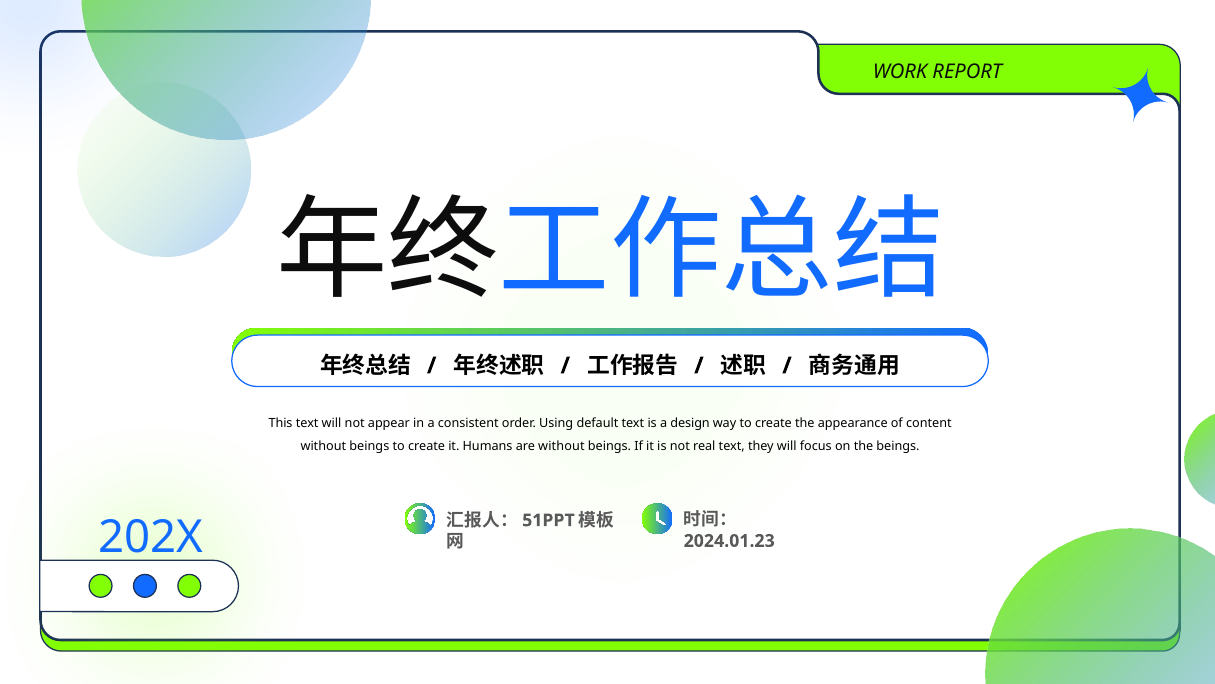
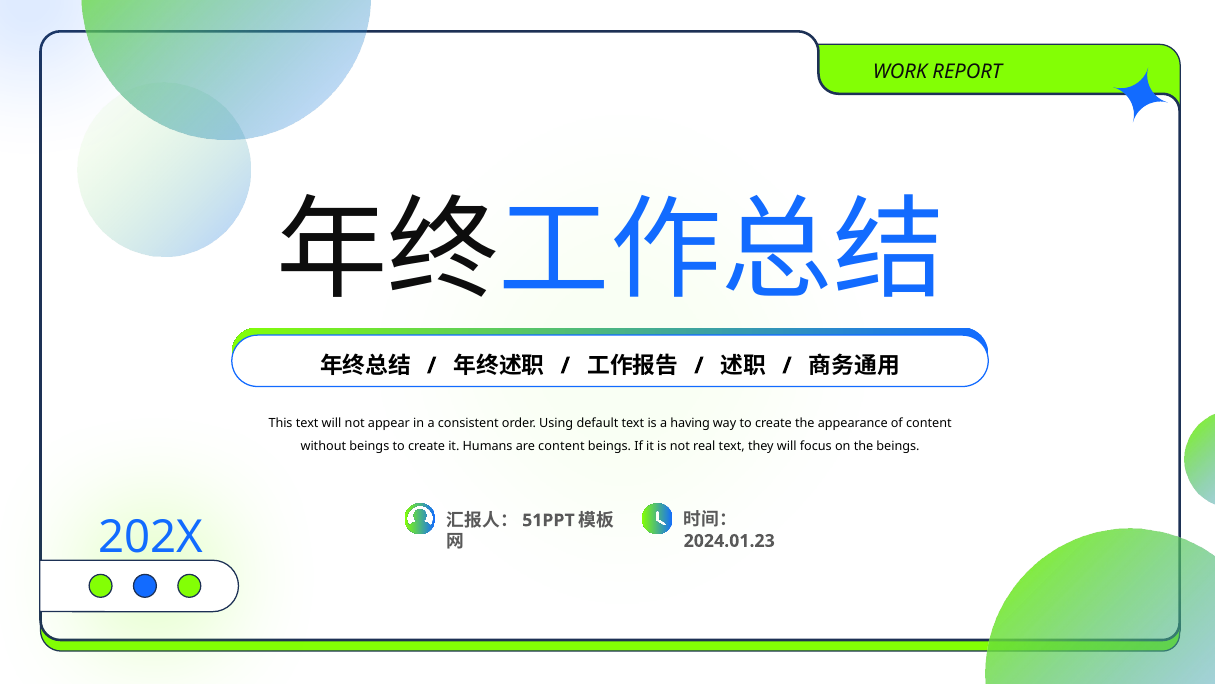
design: design -> having
are without: without -> content
